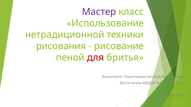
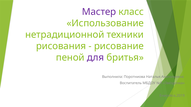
для colour: red -> purple
